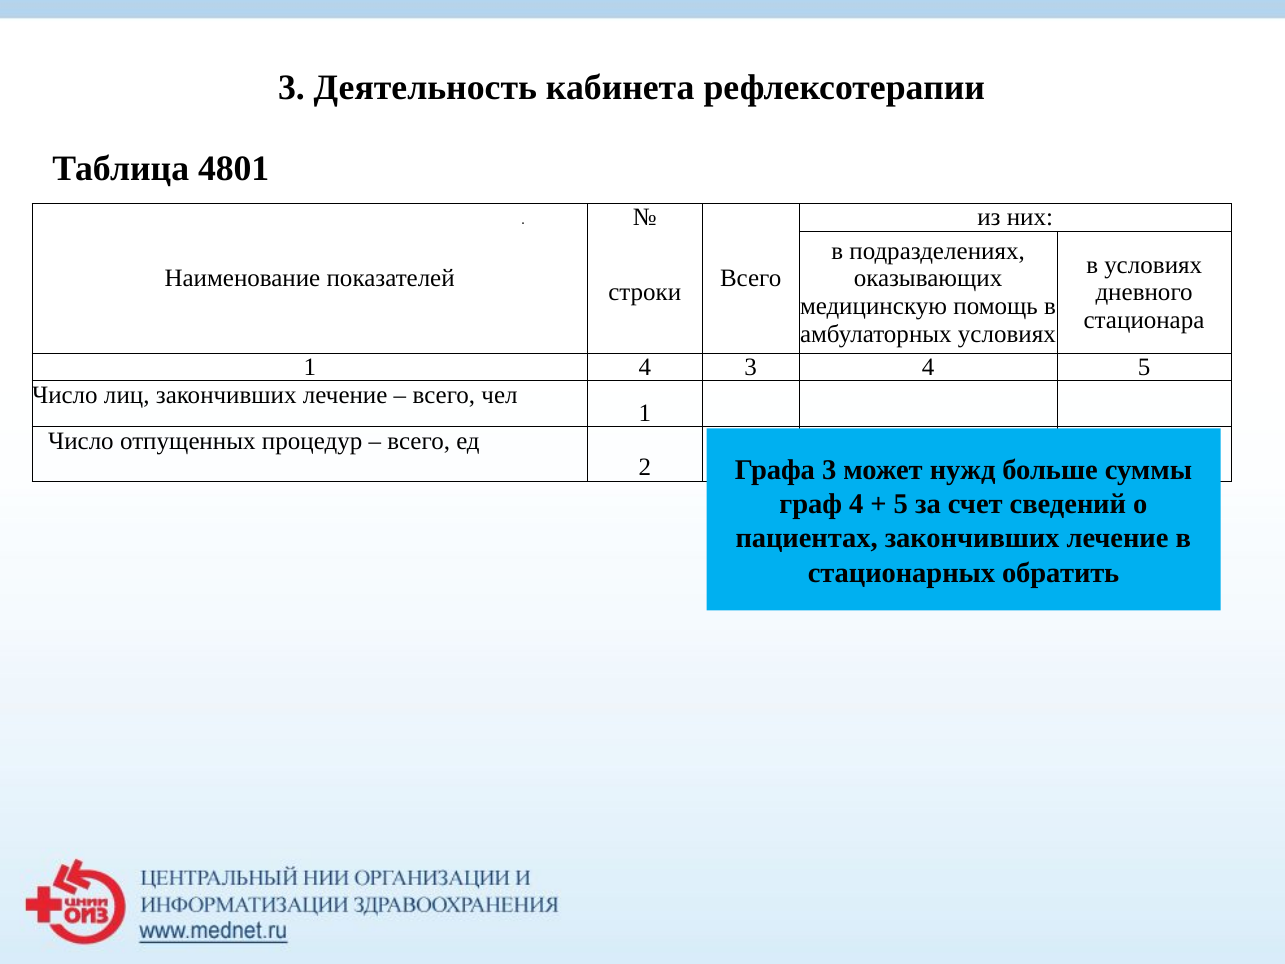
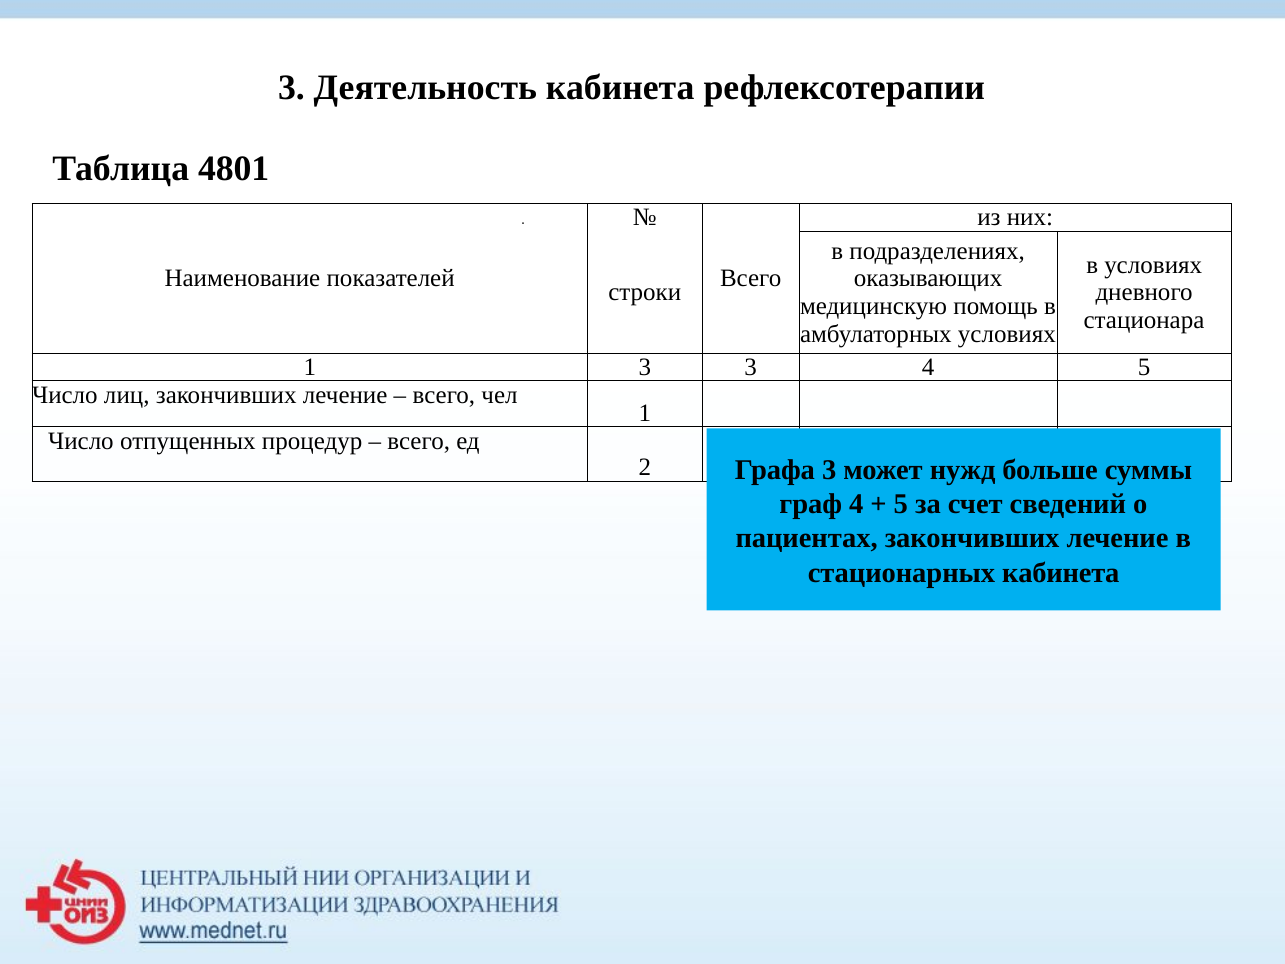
1 4: 4 -> 3
стационарных обратить: обратить -> кабинета
